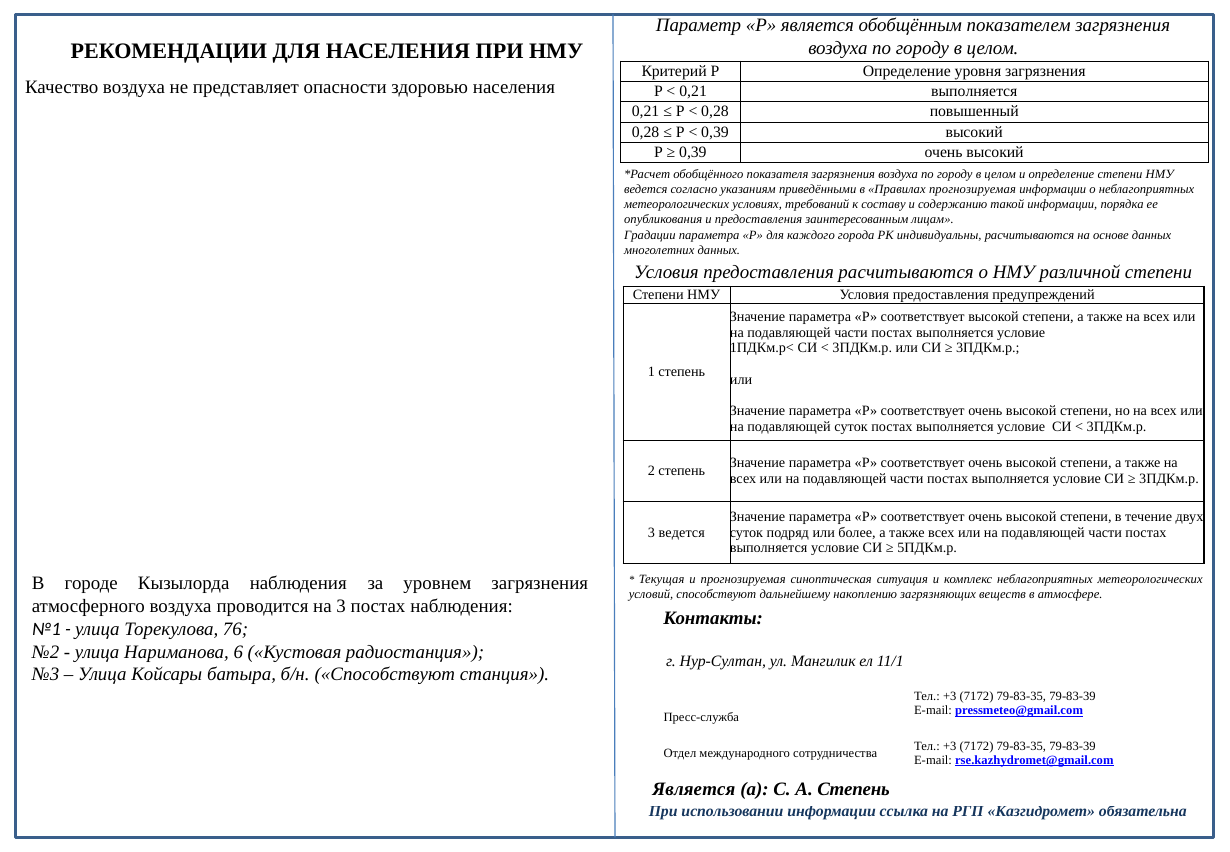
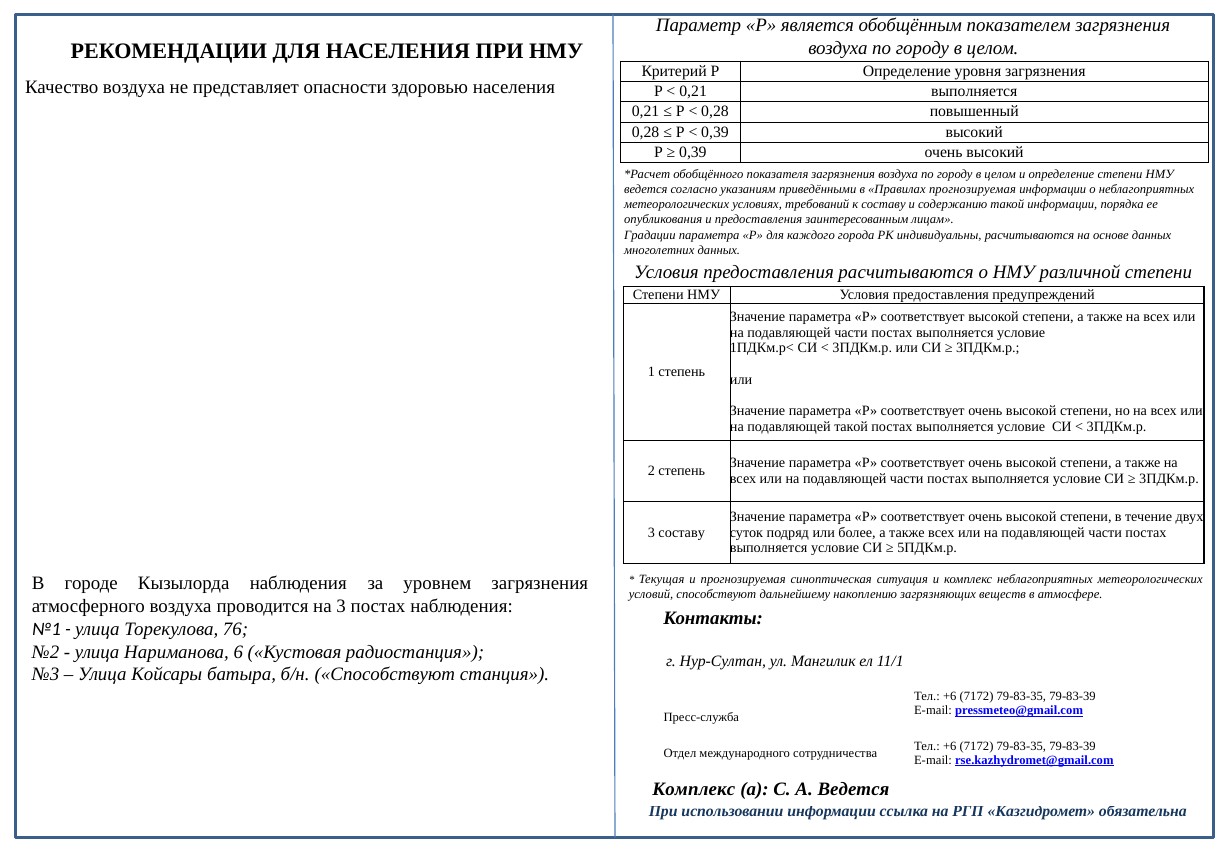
подавляющей суток: суток -> такой
3 ведется: ведется -> составу
+3 at (950, 696): +3 -> +6
+3 at (950, 745): +3 -> +6
Является at (694, 789): Является -> Комплекс
А Степень: Степень -> Ведется
